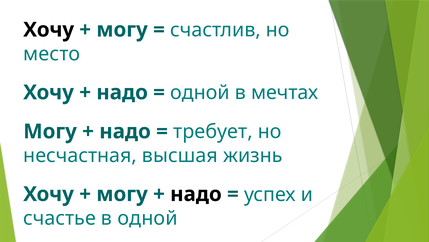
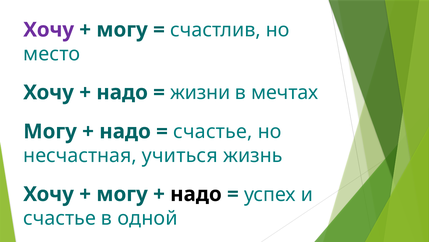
Хочу at (49, 30) colour: black -> purple
одной at (200, 93): одной -> жизни
требует at (213, 131): требует -> счастье
высшая: высшая -> учиться
